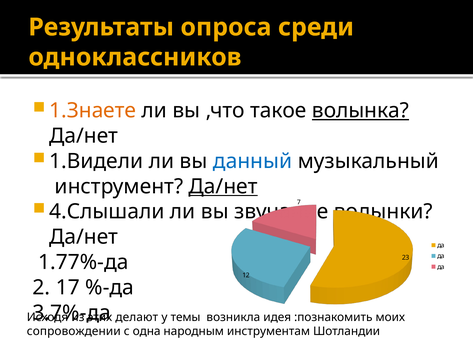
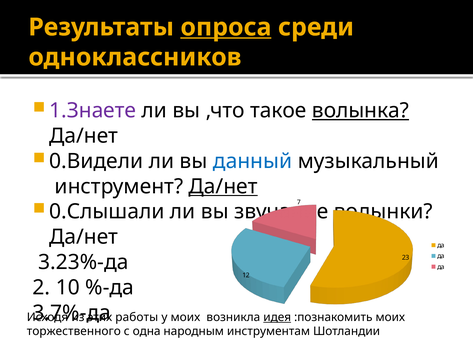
опроса underline: none -> present
1.Знаете colour: orange -> purple
1.Видели: 1.Видели -> 0.Видели
4.Слышали: 4.Слышали -> 0.Слышали
1.77%-да: 1.77%-да -> 3.23%-да
17: 17 -> 10
делают: делают -> работы
у темы: темы -> моих
идея underline: none -> present
сопровождении: сопровождении -> торжественного
